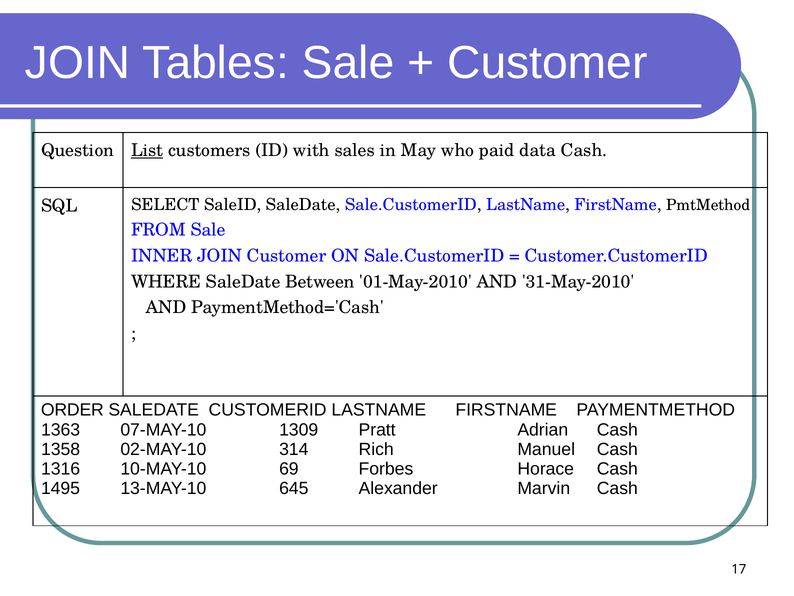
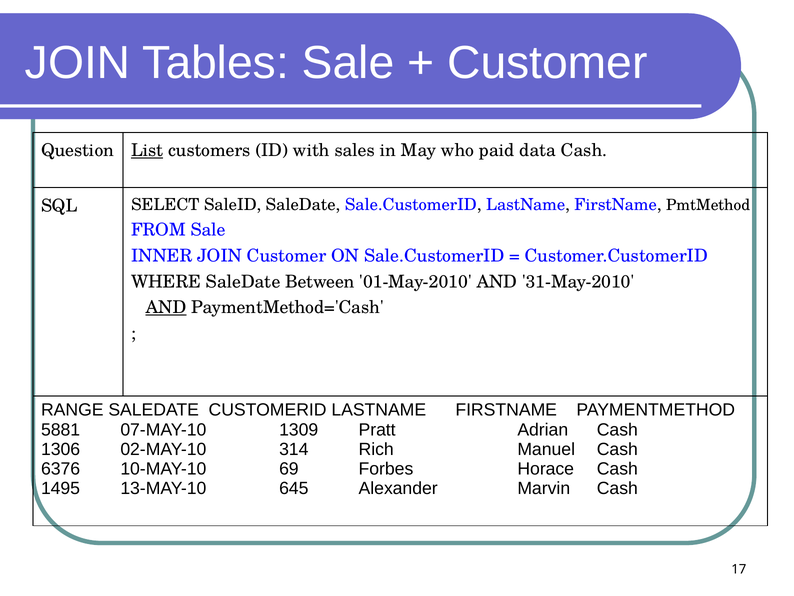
AND at (166, 307) underline: none -> present
ORDER: ORDER -> RANGE
1363: 1363 -> 5881
1358: 1358 -> 1306
1316: 1316 -> 6376
